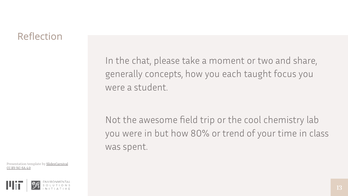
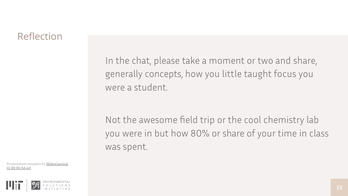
each: each -> little
or trend: trend -> share
